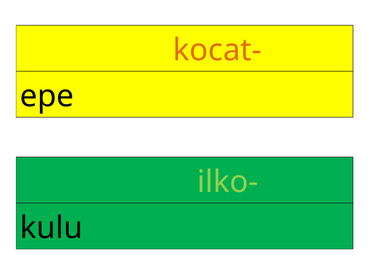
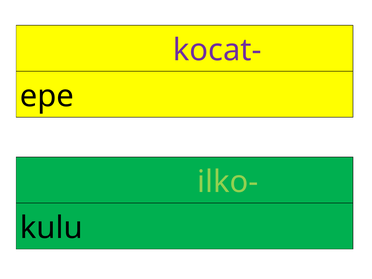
kocat- colour: orange -> purple
